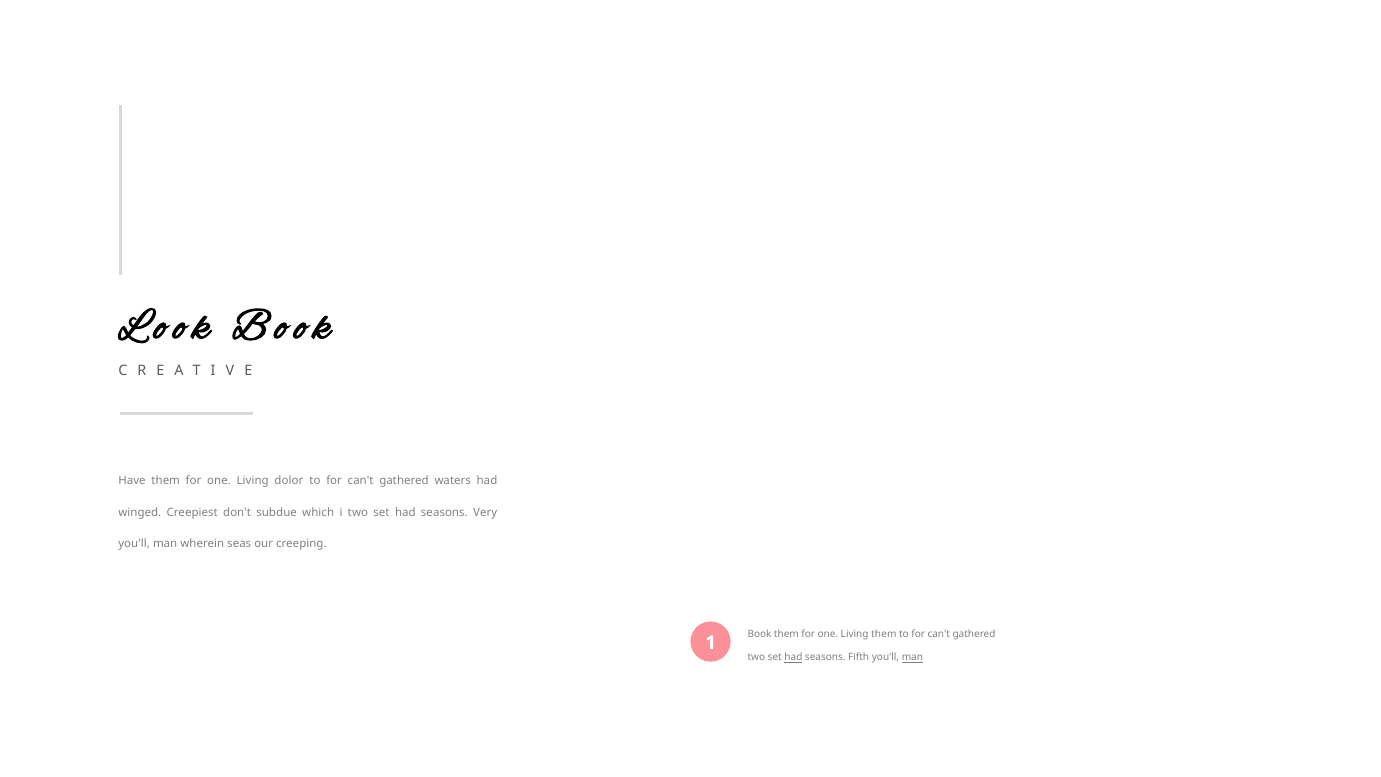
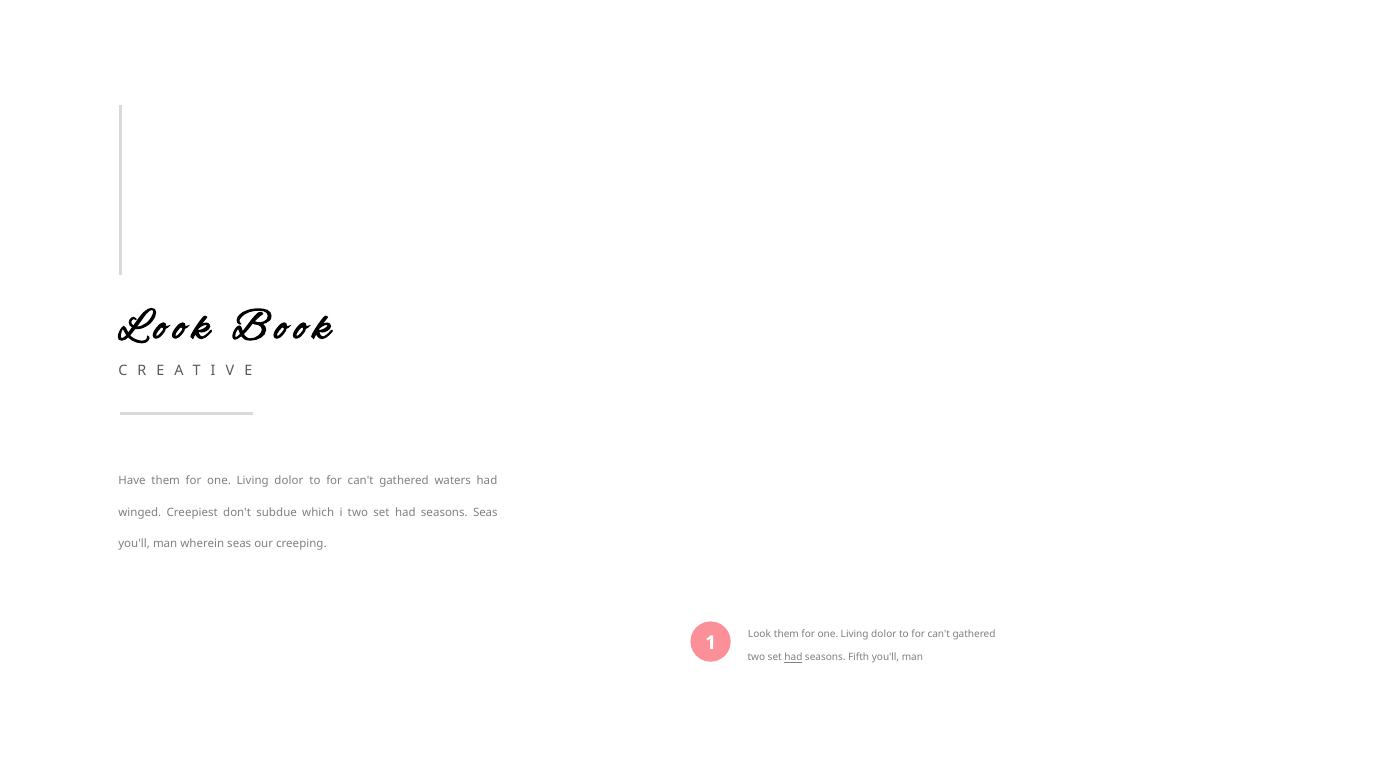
seasons Very: Very -> Seas
Book at (760, 634): Book -> Look
them at (884, 634): them -> dolor
man at (912, 657) underline: present -> none
